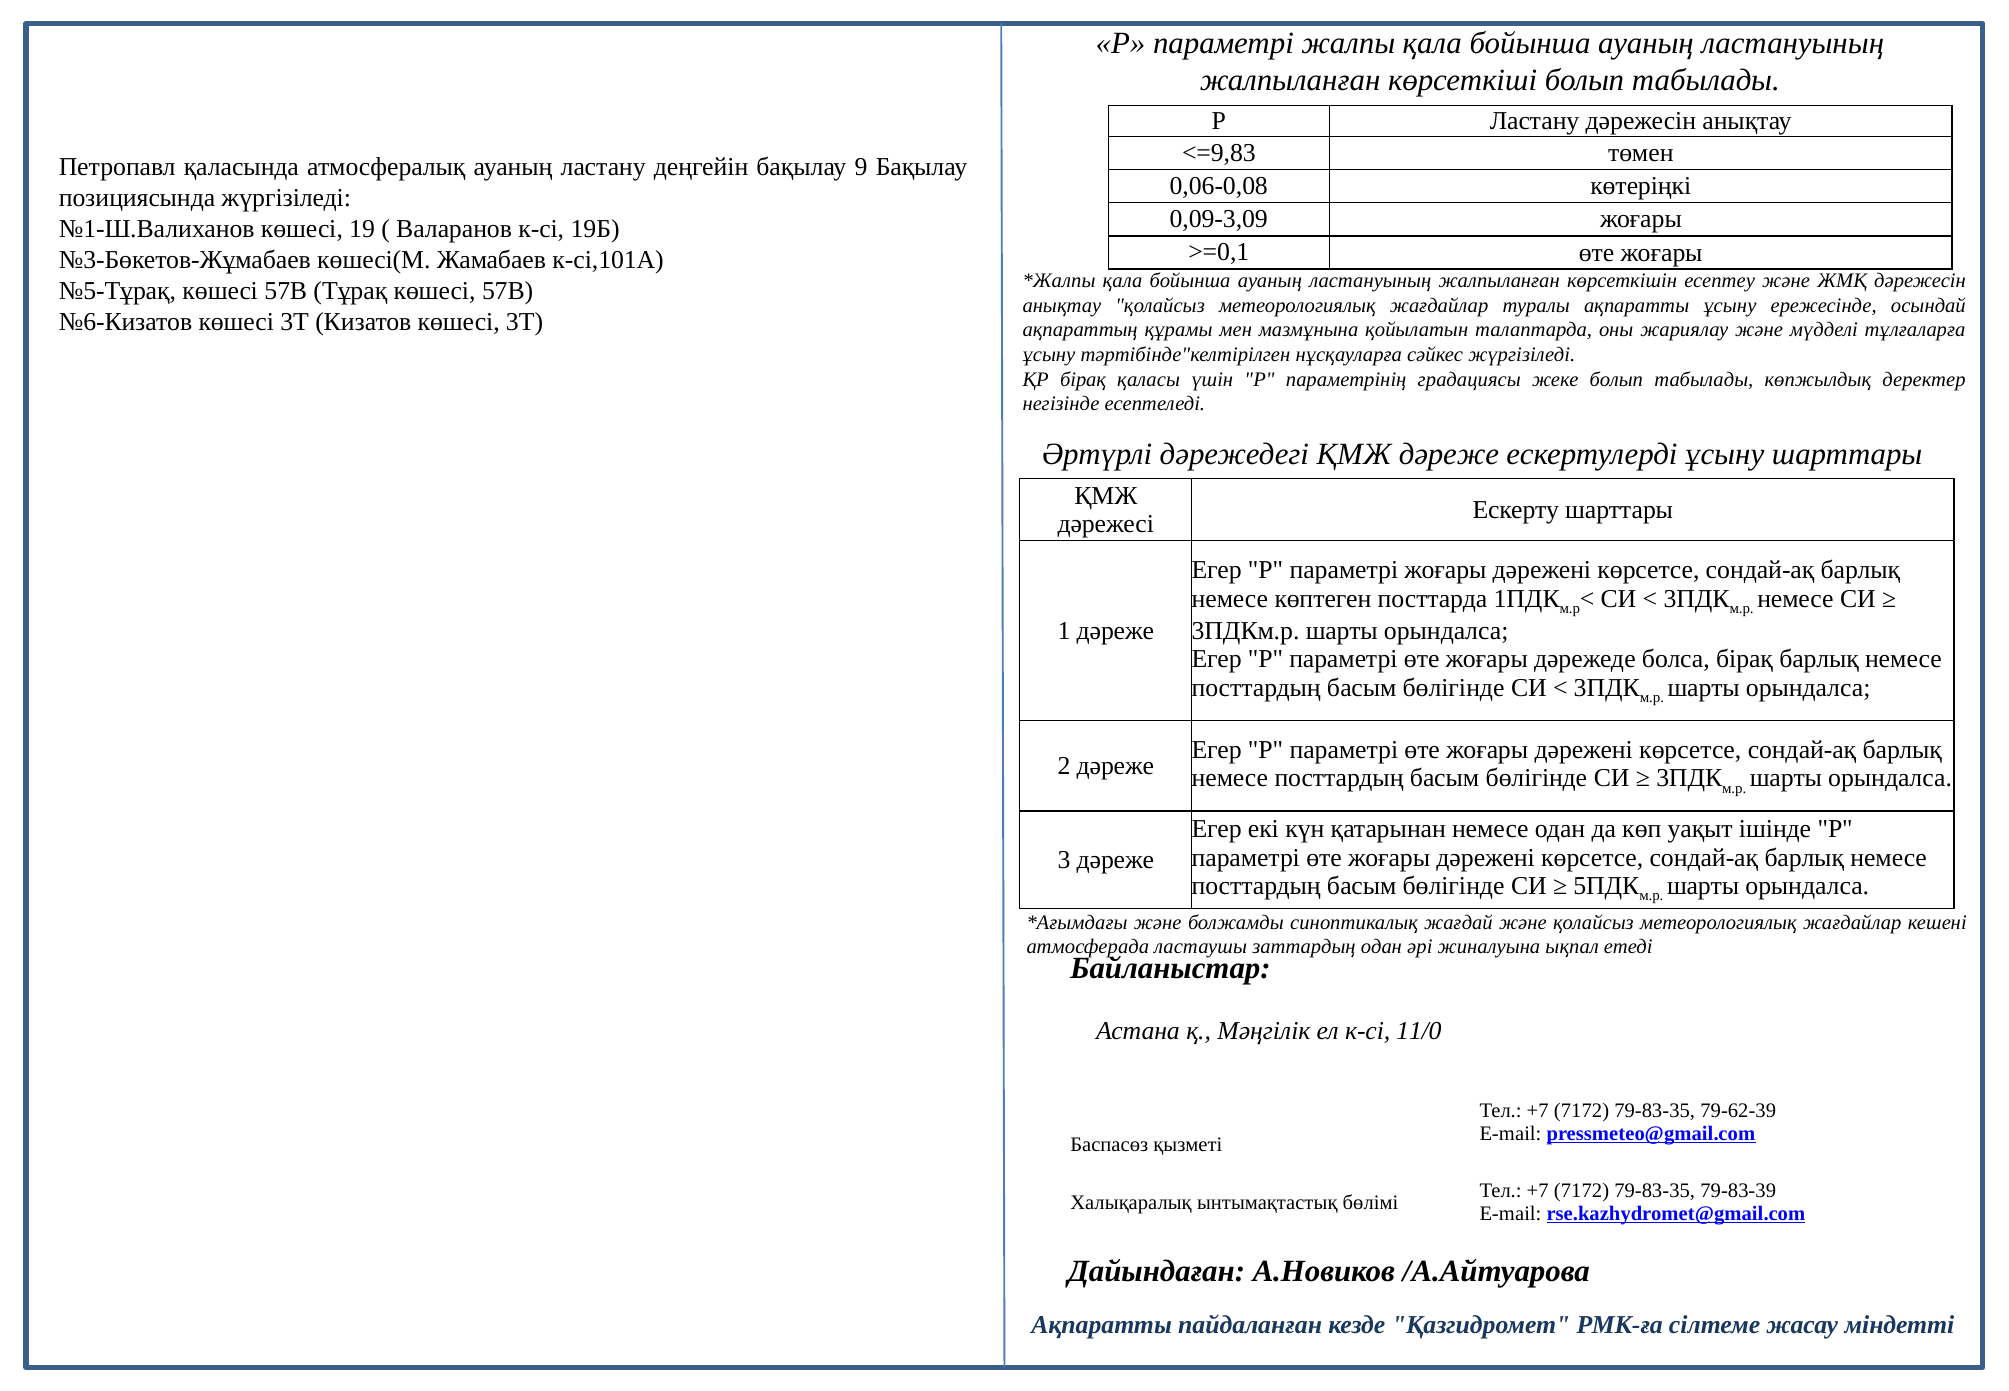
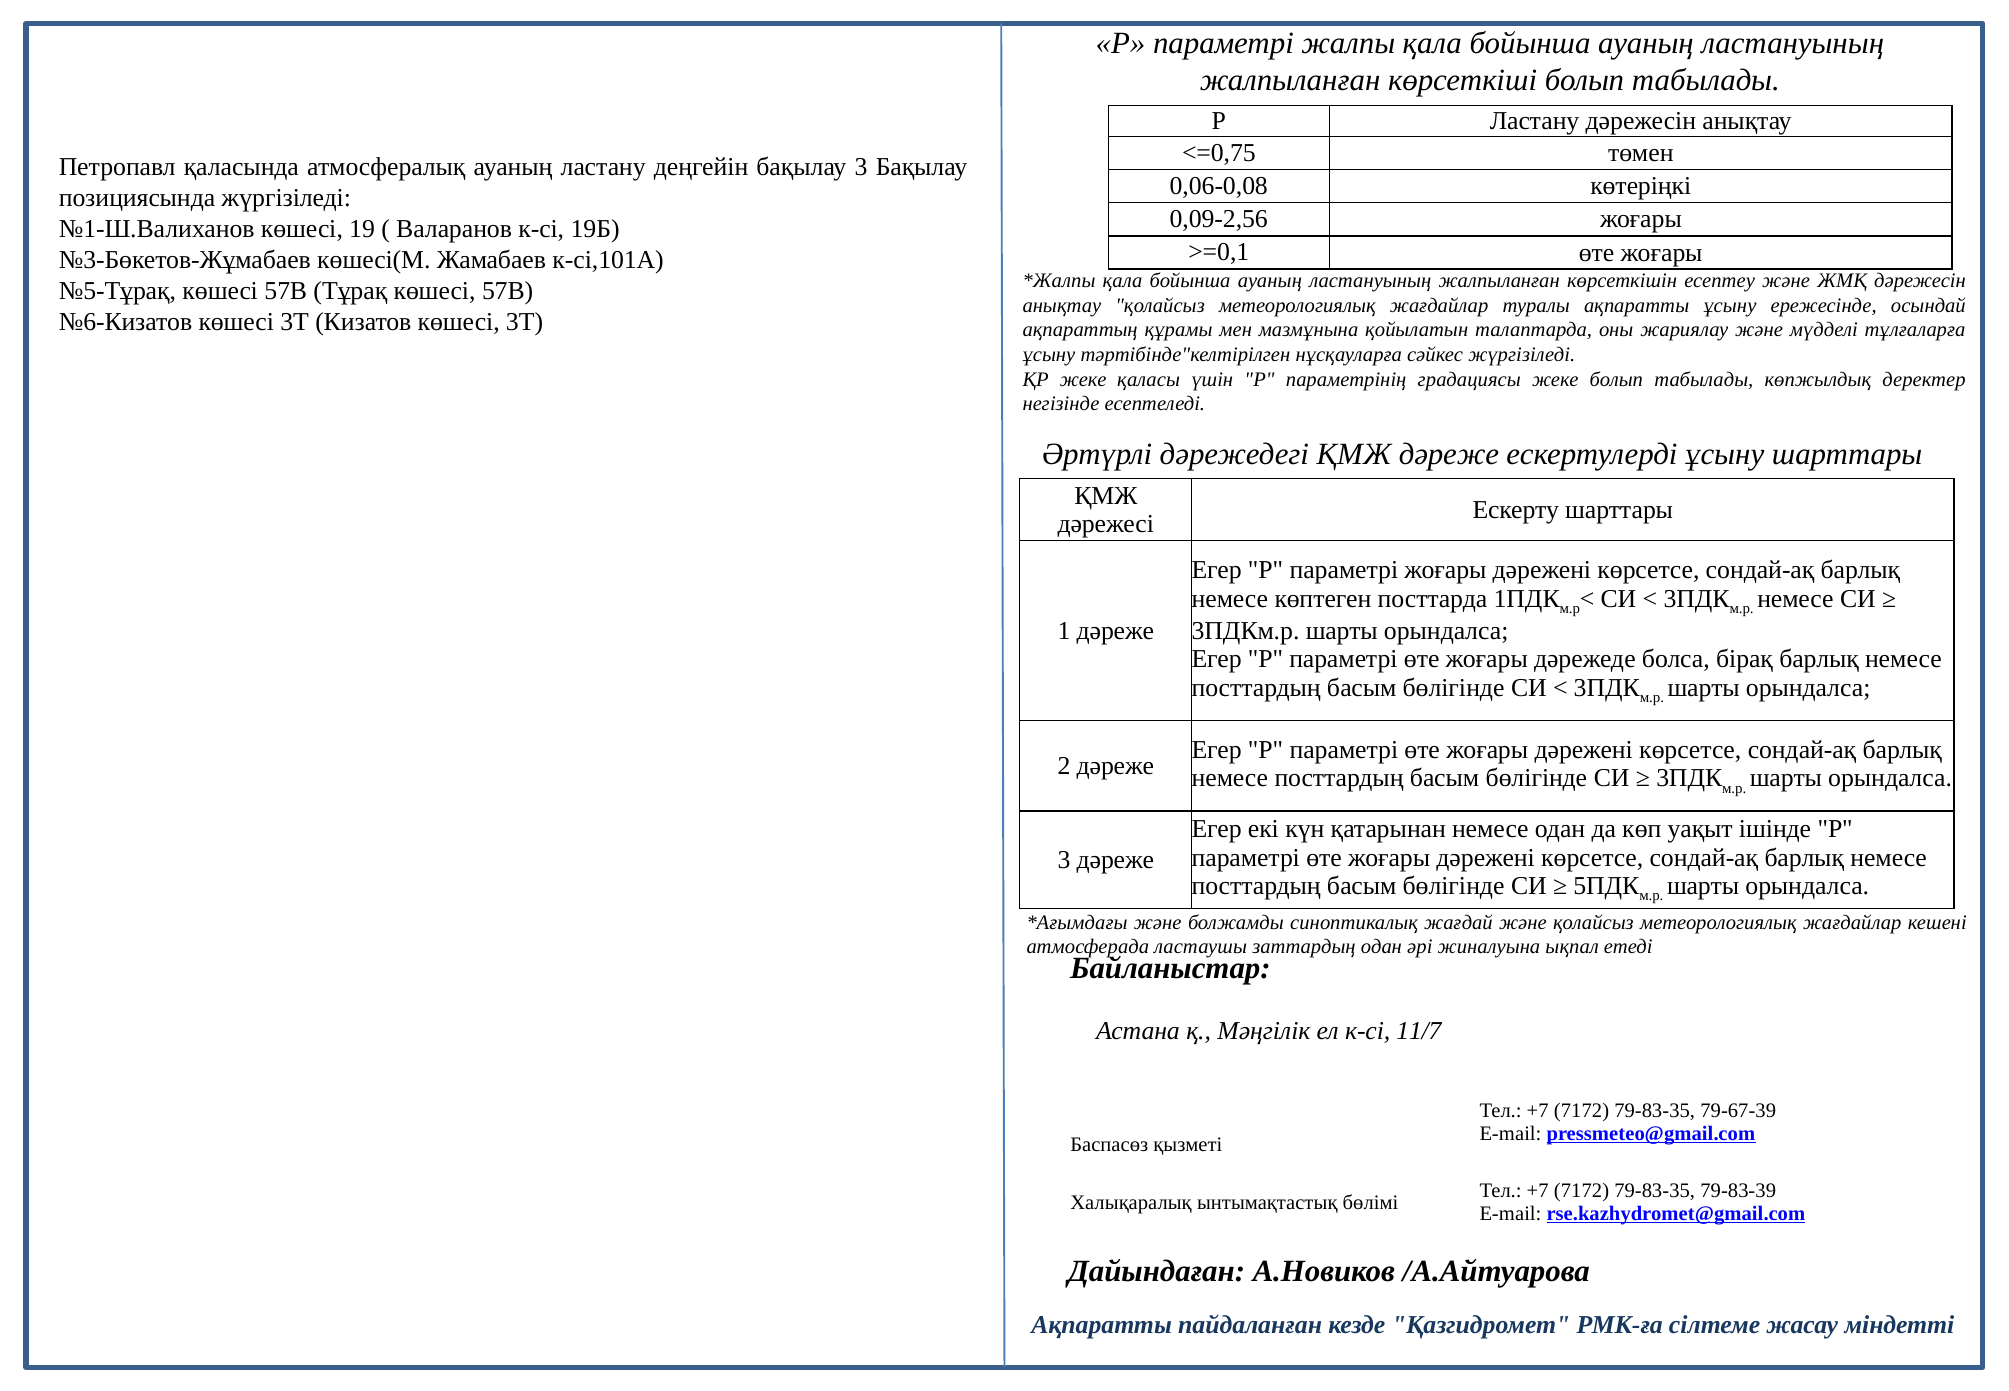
<=9,83: <=9,83 -> <=0,75
бақылау 9: 9 -> 3
0,09-3,09: 0,09-3,09 -> 0,09-2,56
ҚР бірақ: бірақ -> жеке
11/0: 11/0 -> 11/7
79-62-39: 79-62-39 -> 79-67-39
